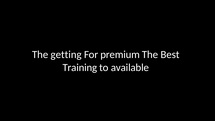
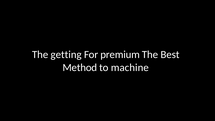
Training: Training -> Method
available: available -> machine
